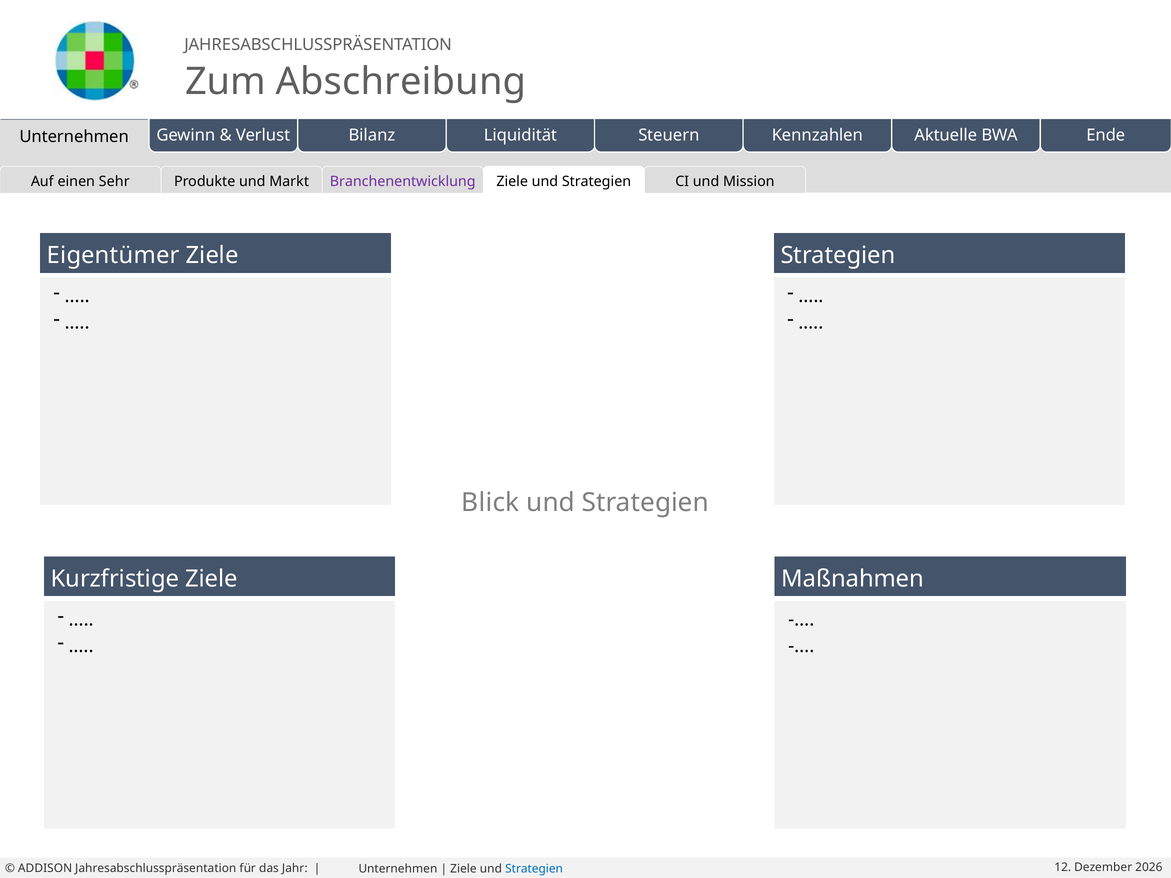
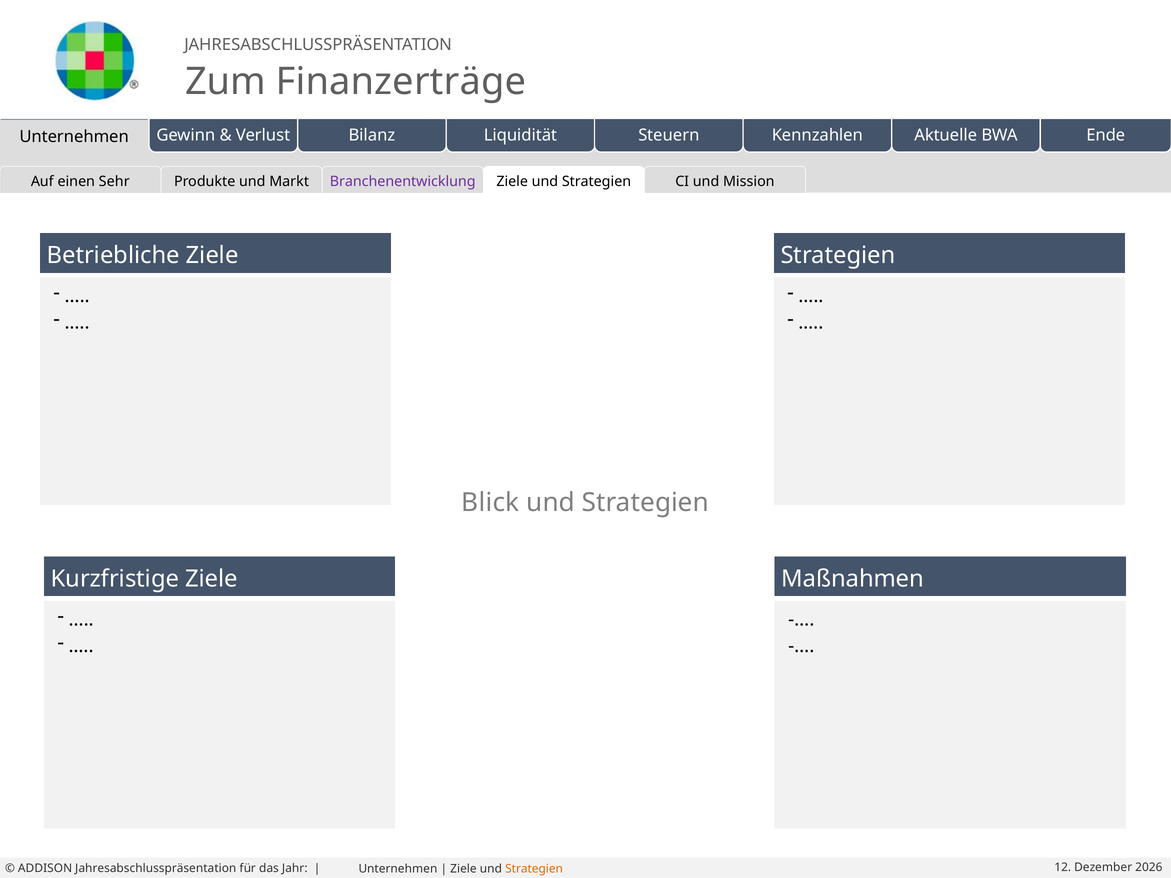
Abschreibung: Abschreibung -> Finanzerträge
Eigentümer: Eigentümer -> Betriebliche
Strategien at (534, 868) colour: blue -> orange
